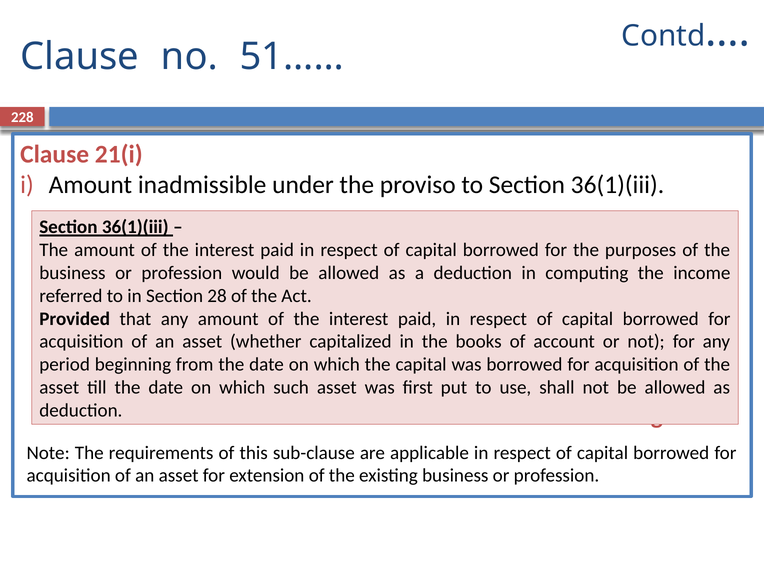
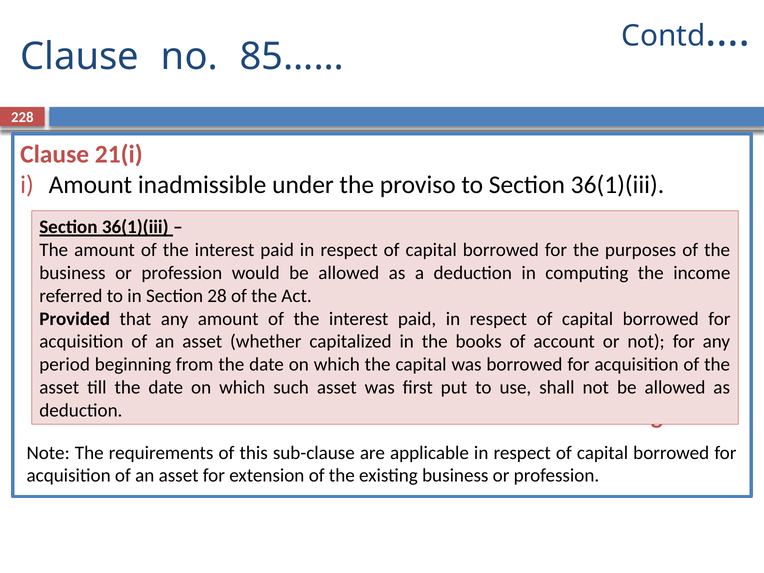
51……: 51…… -> 85……
